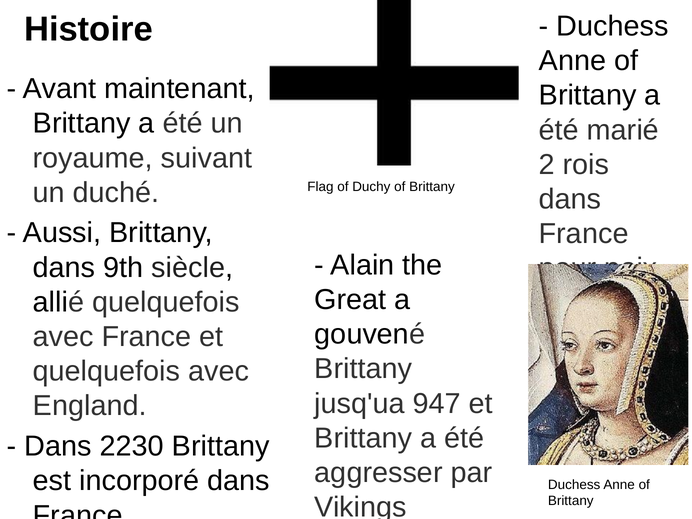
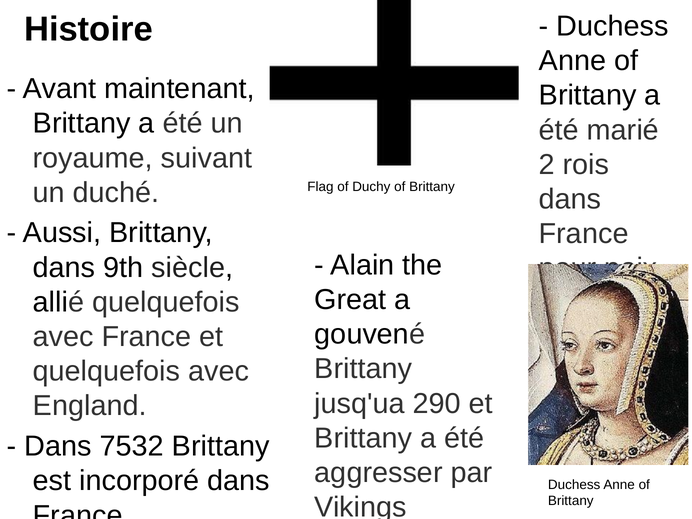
947: 947 -> 290
2230: 2230 -> 7532
